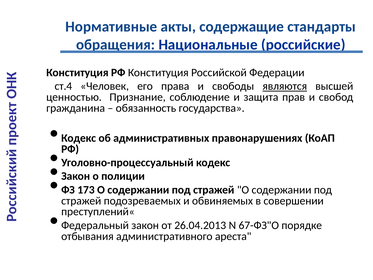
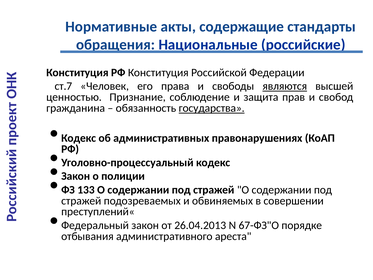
ст.4: ст.4 -> ст.7
государства underline: none -> present
173: 173 -> 133
